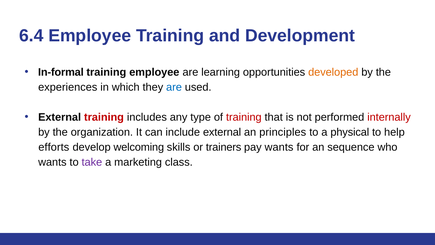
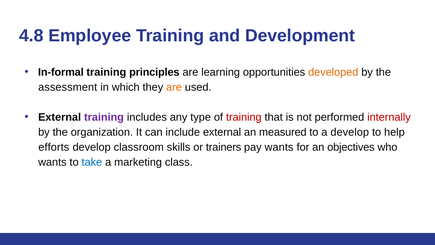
6.4: 6.4 -> 4.8
training employee: employee -> principles
experiences: experiences -> assessment
are at (174, 87) colour: blue -> orange
training at (104, 117) colour: red -> purple
principles: principles -> measured
a physical: physical -> develop
welcoming: welcoming -> classroom
sequence: sequence -> objectives
take colour: purple -> blue
